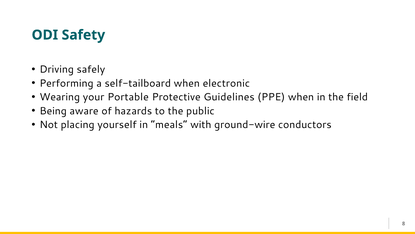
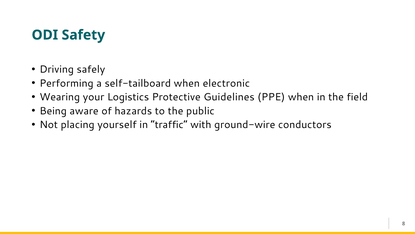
Portable: Portable -> Logistics
meals: meals -> traffic
